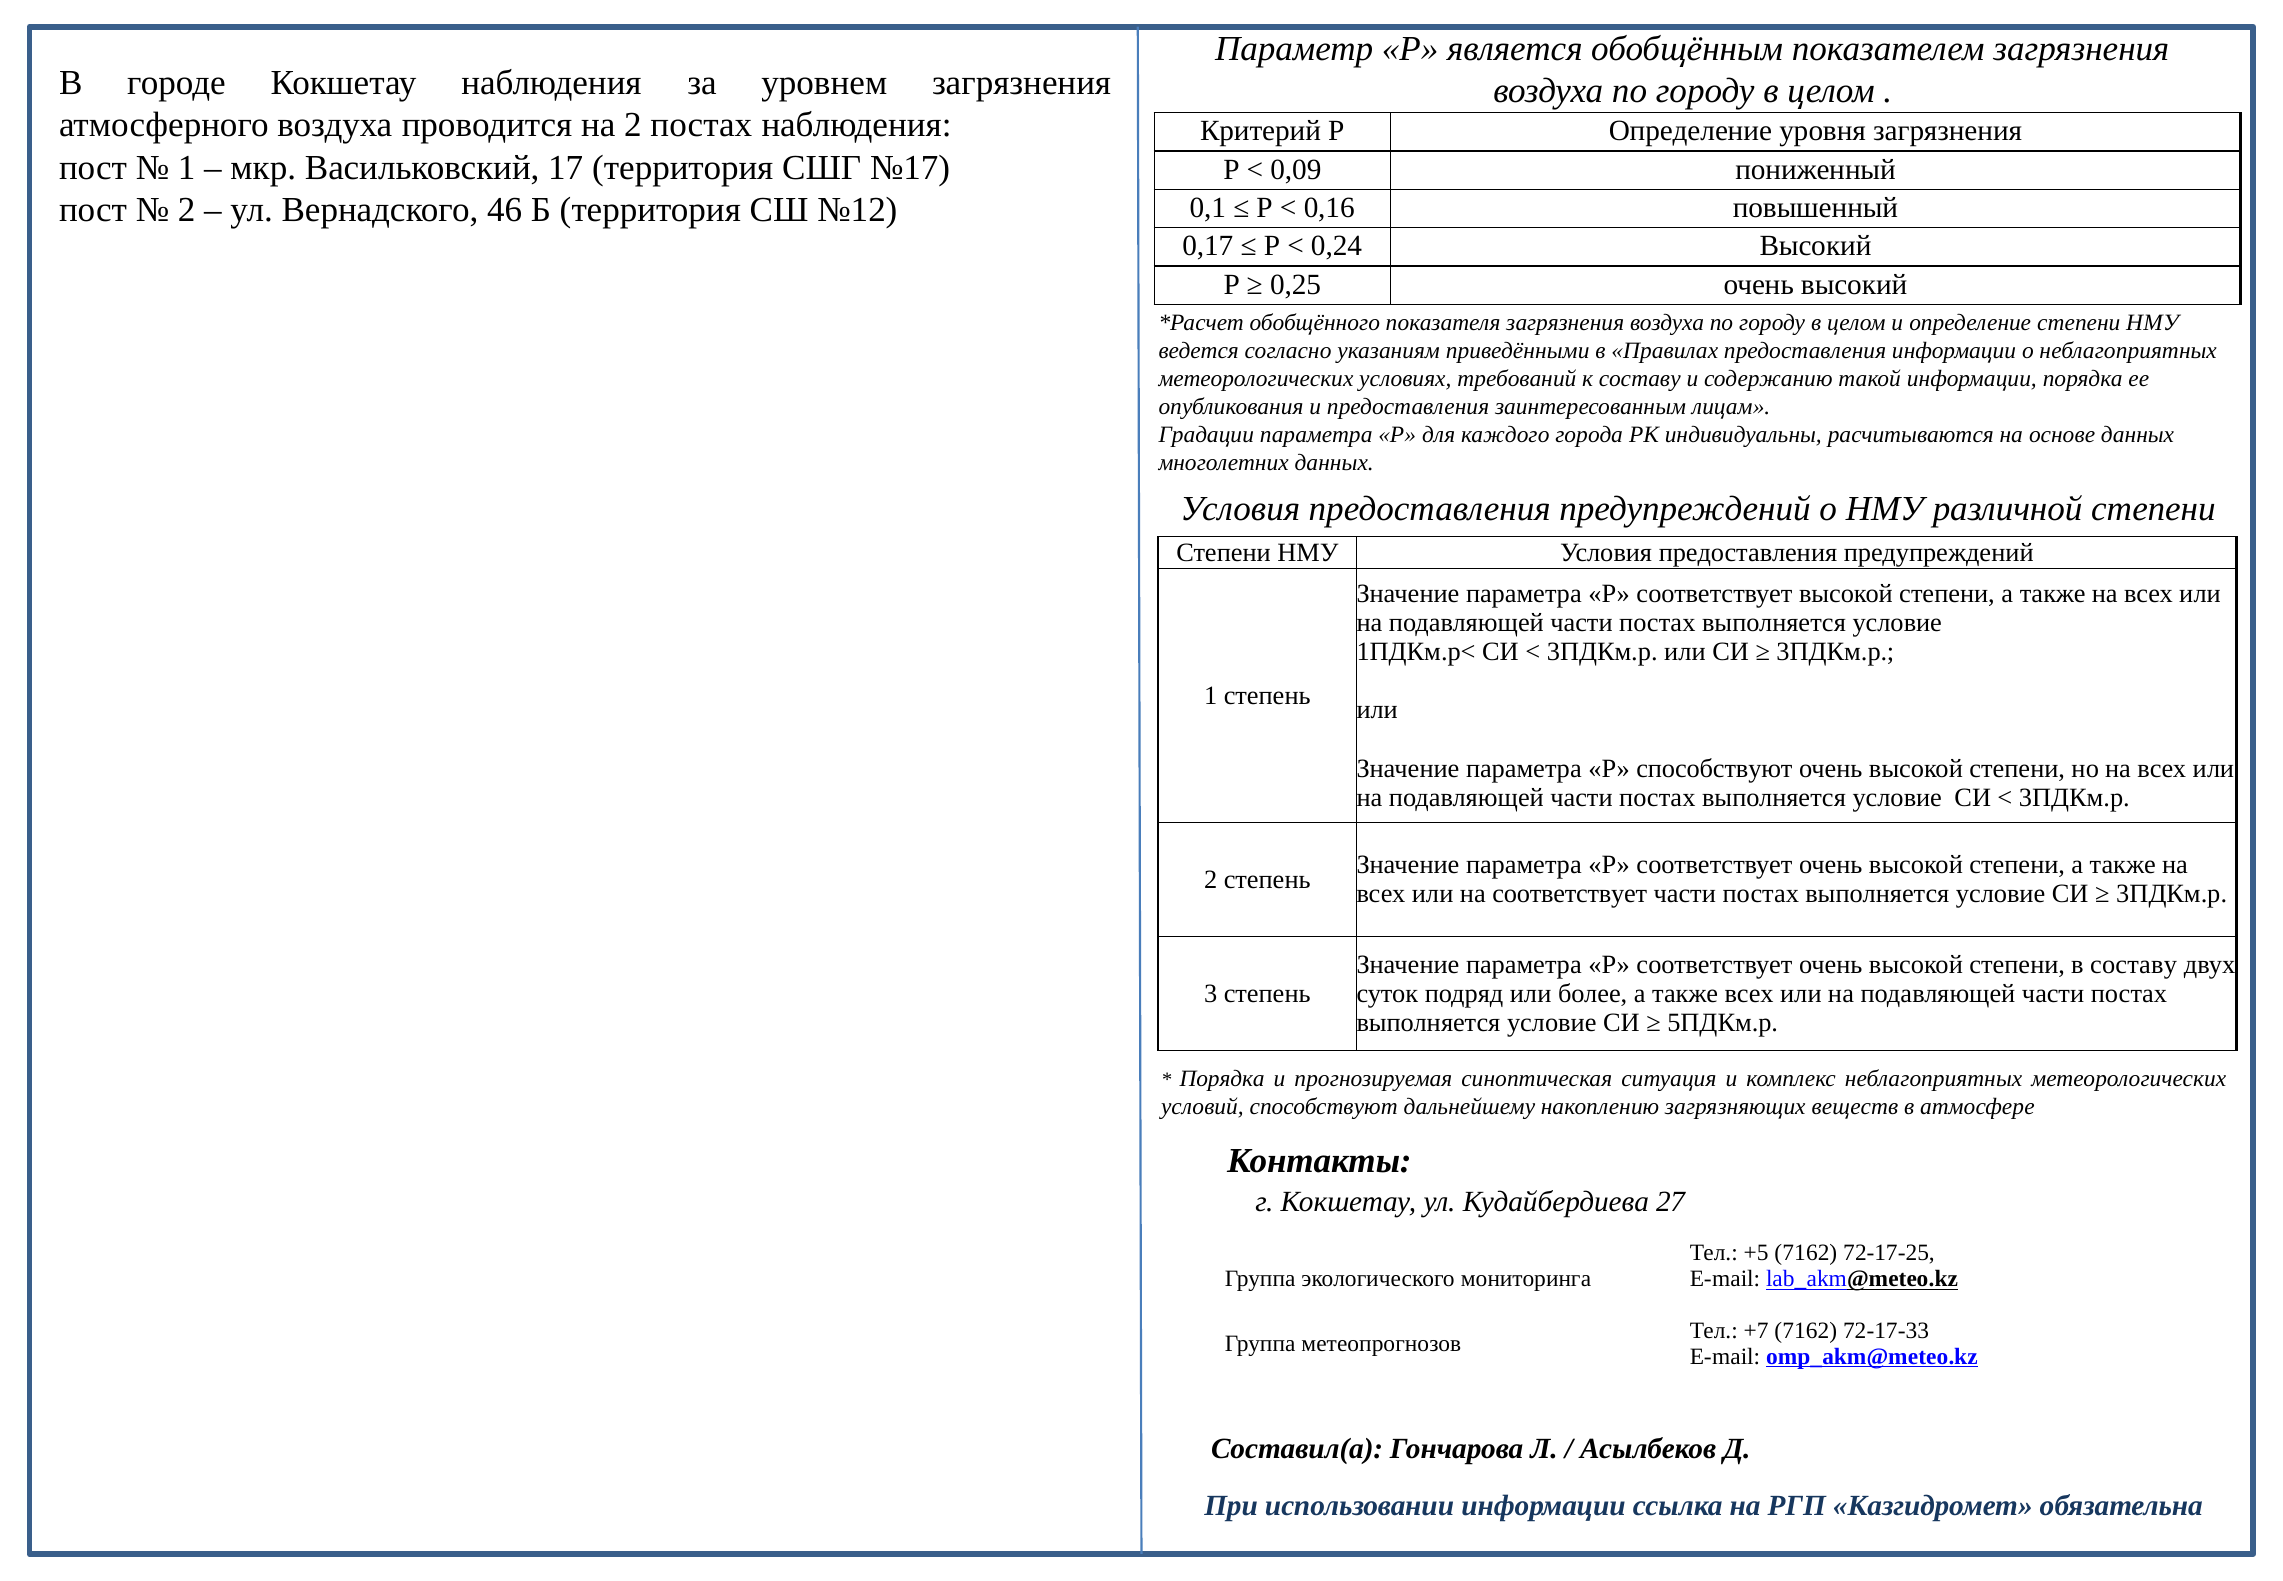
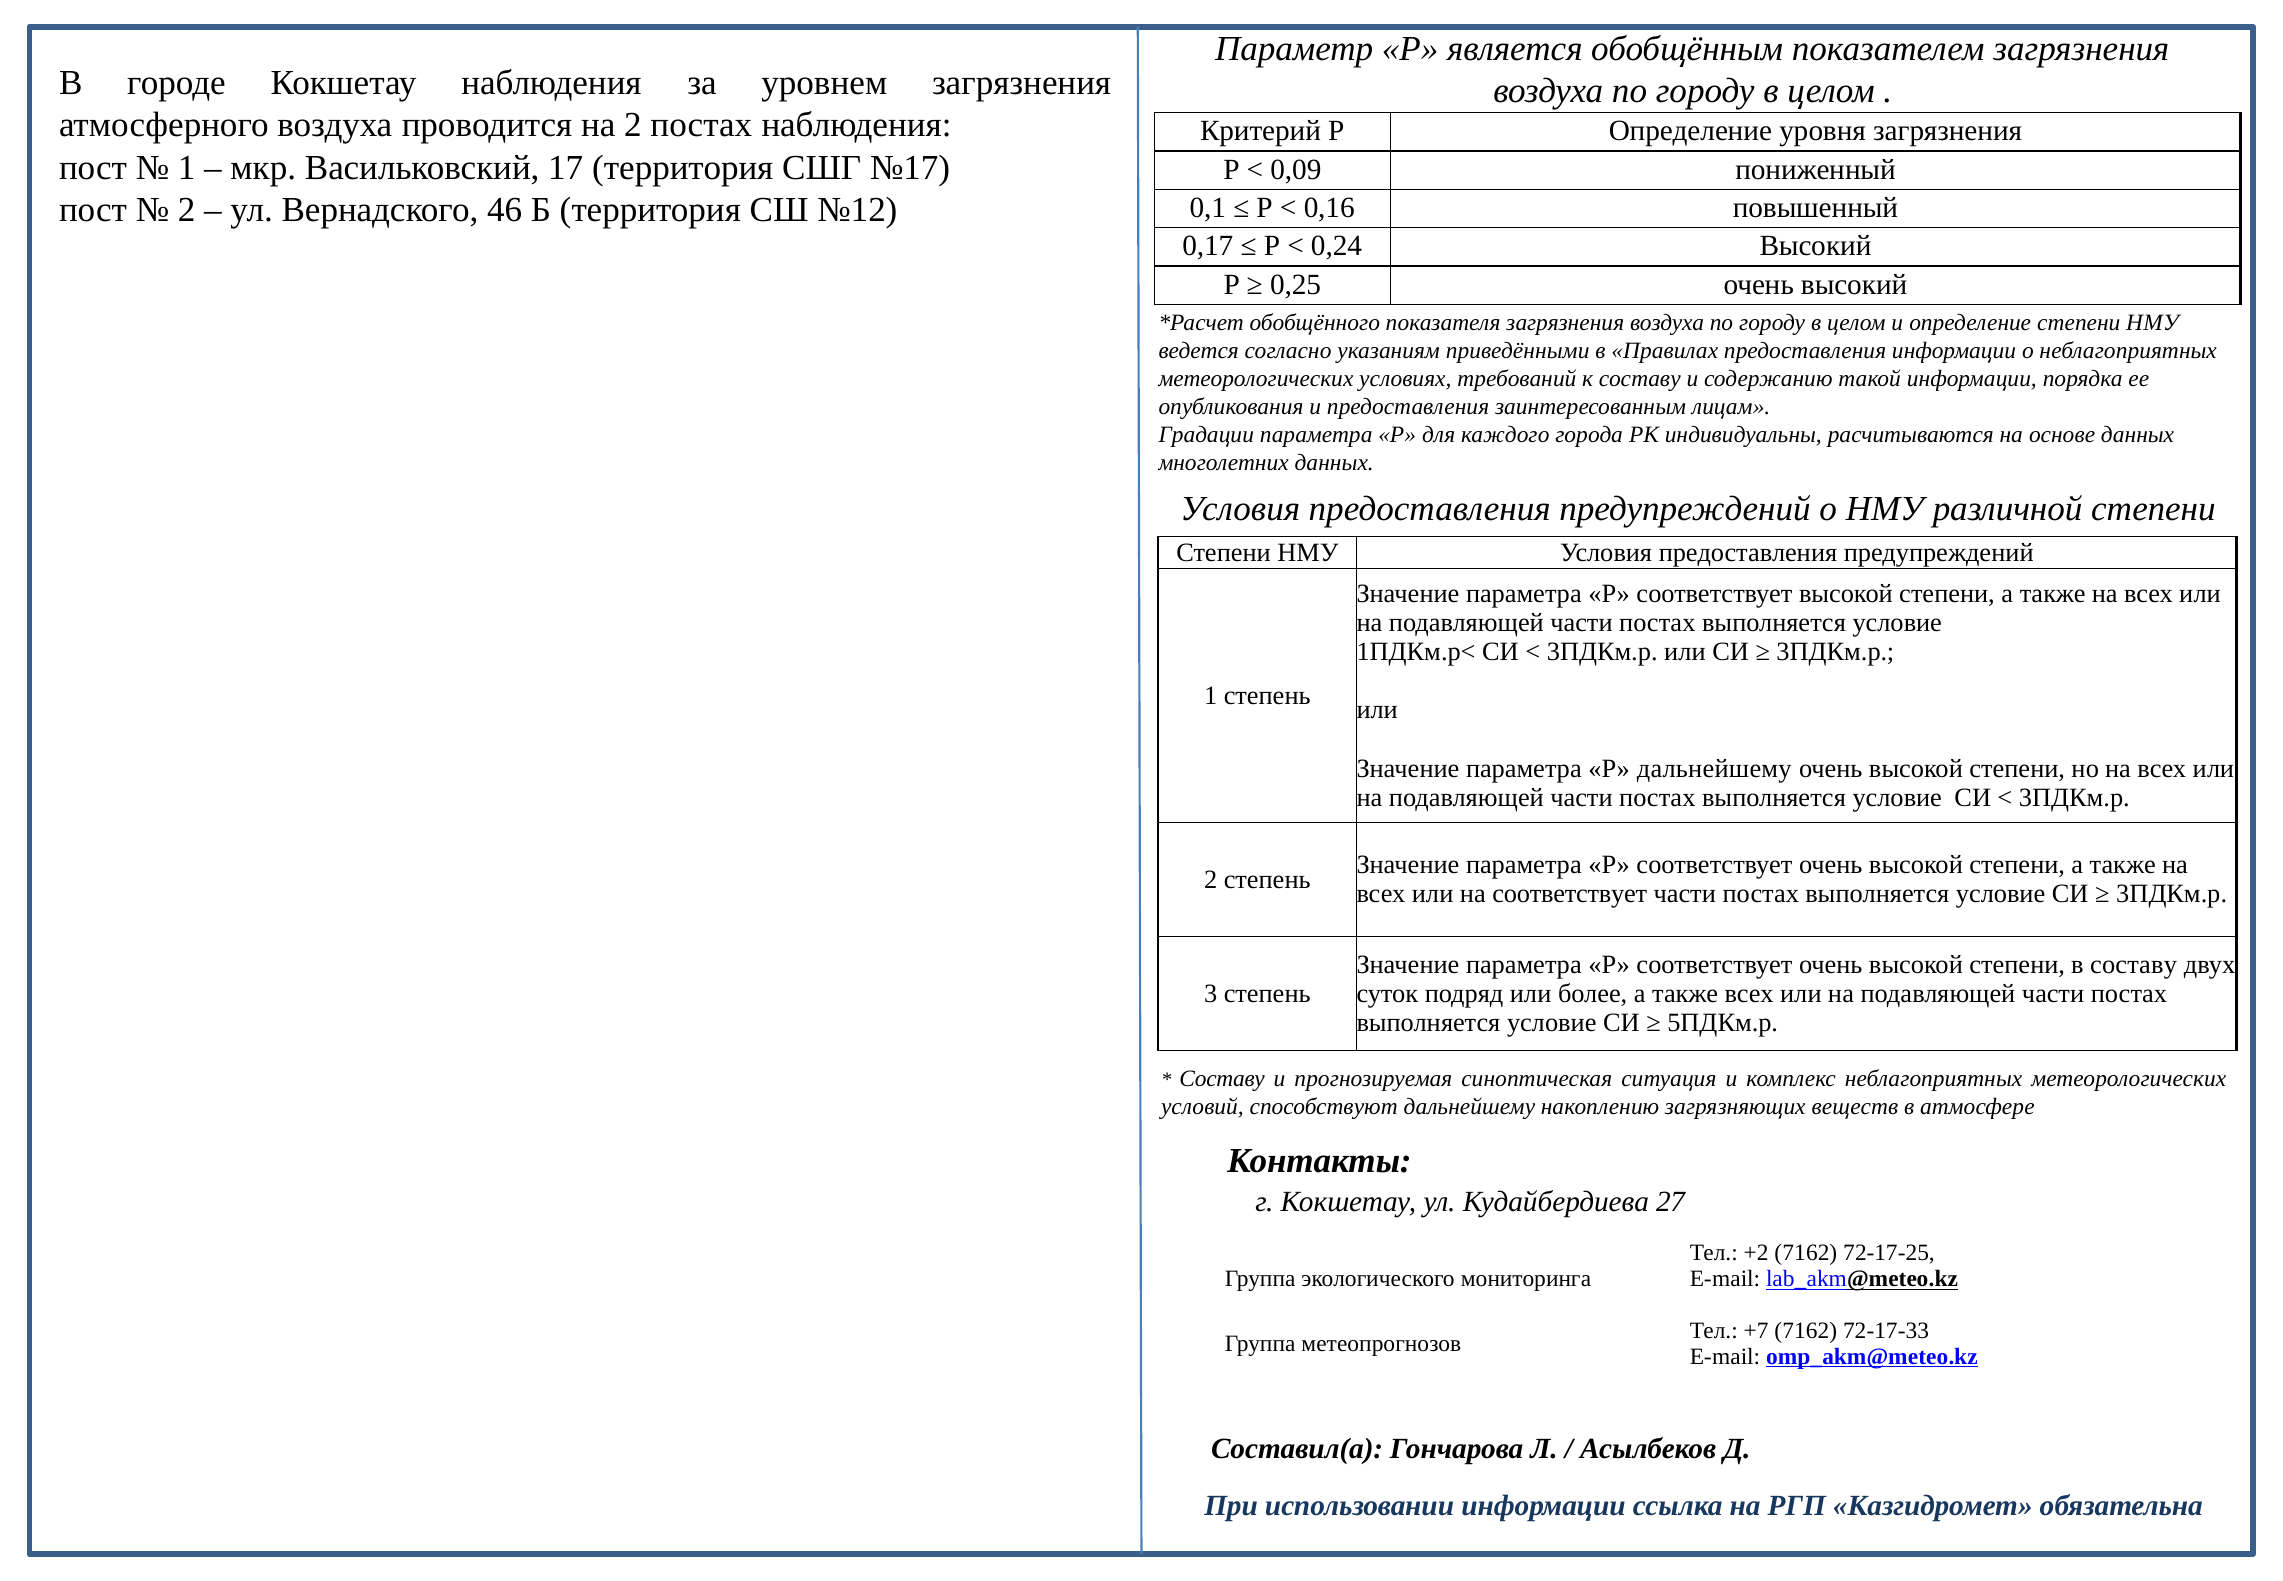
Р способствуют: способствуют -> дальнейшему
Порядка at (1222, 1078): Порядка -> Составу
+5: +5 -> +2
